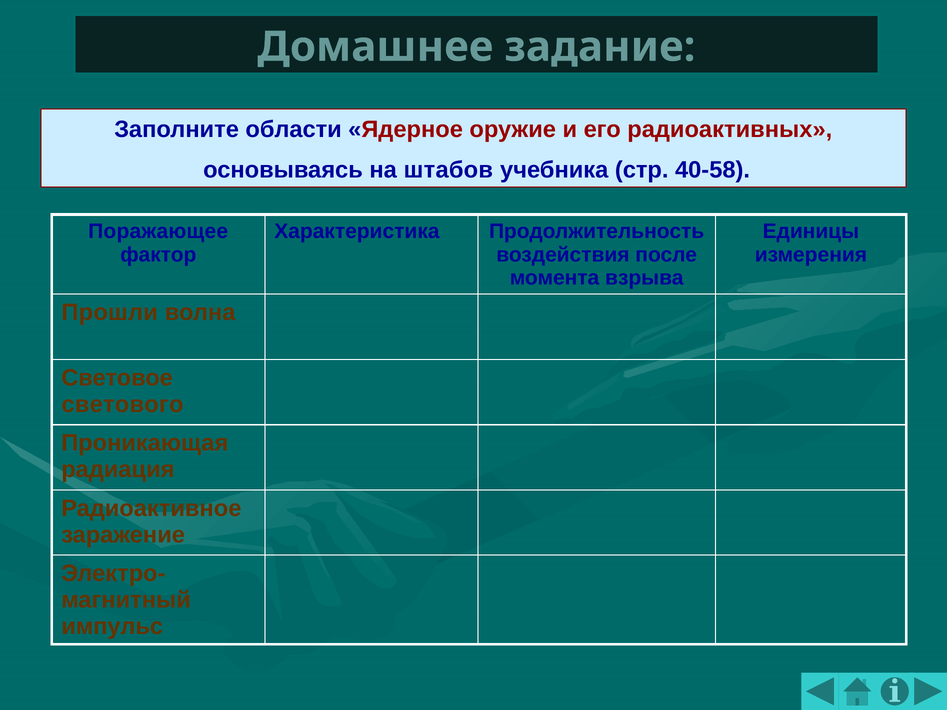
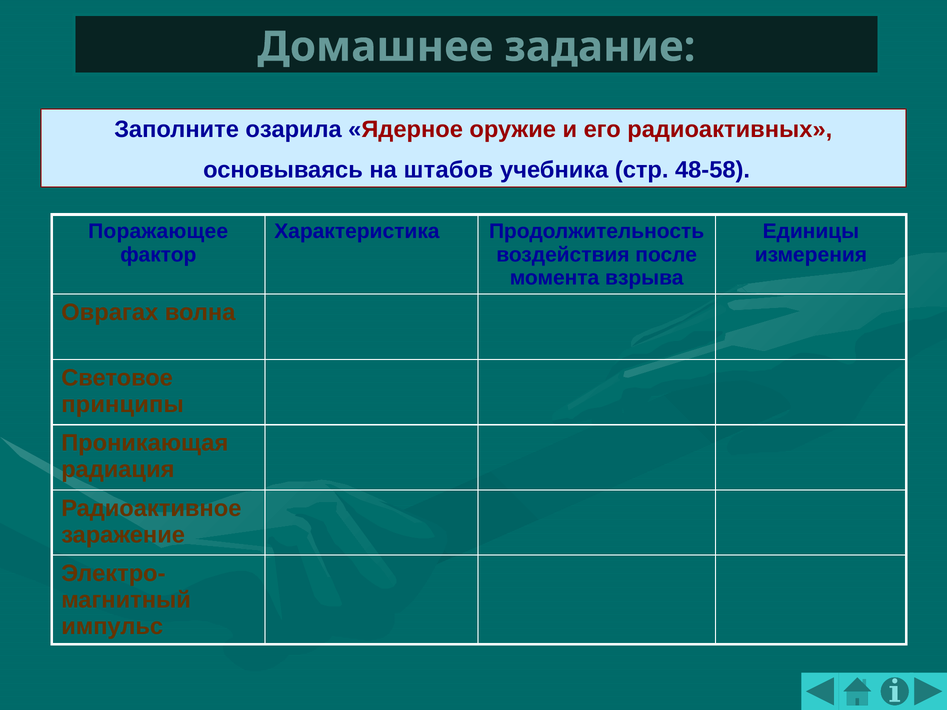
области: области -> озарила
40-58: 40-58 -> 48-58
Прошли: Прошли -> Оврагах
светового: светового -> принципы
